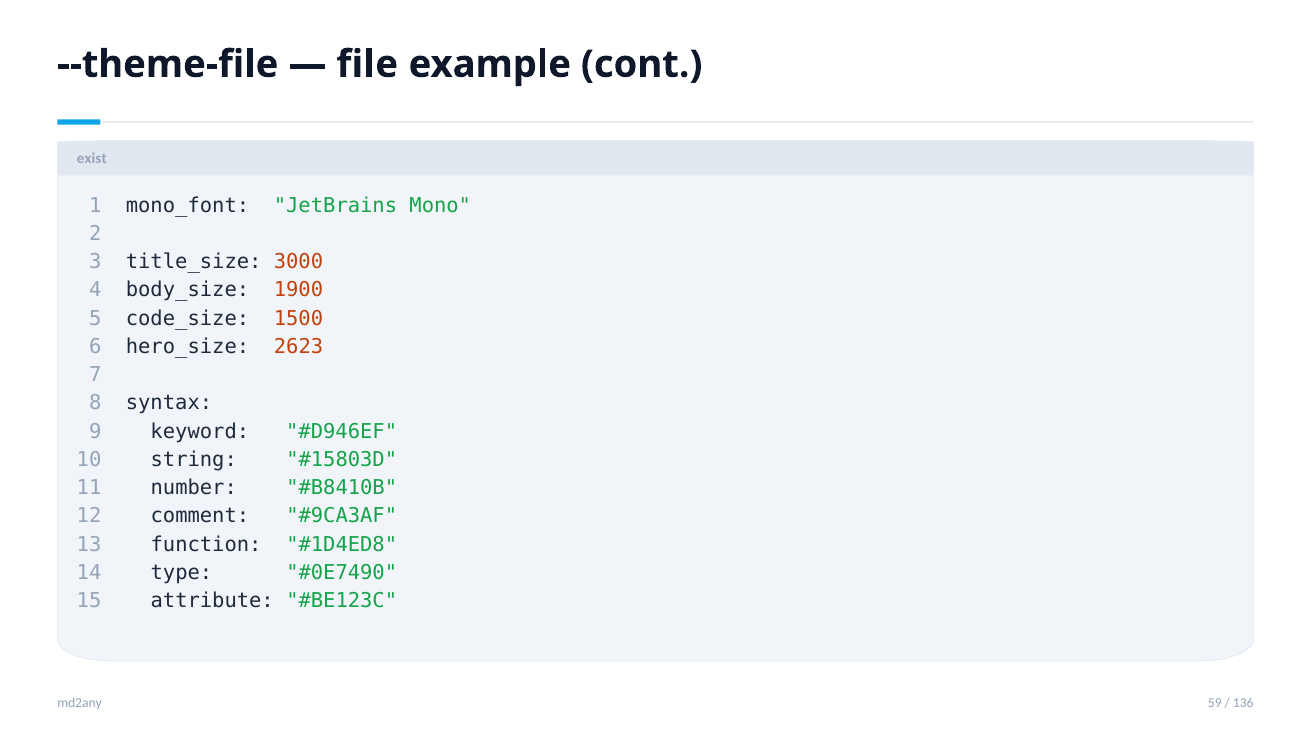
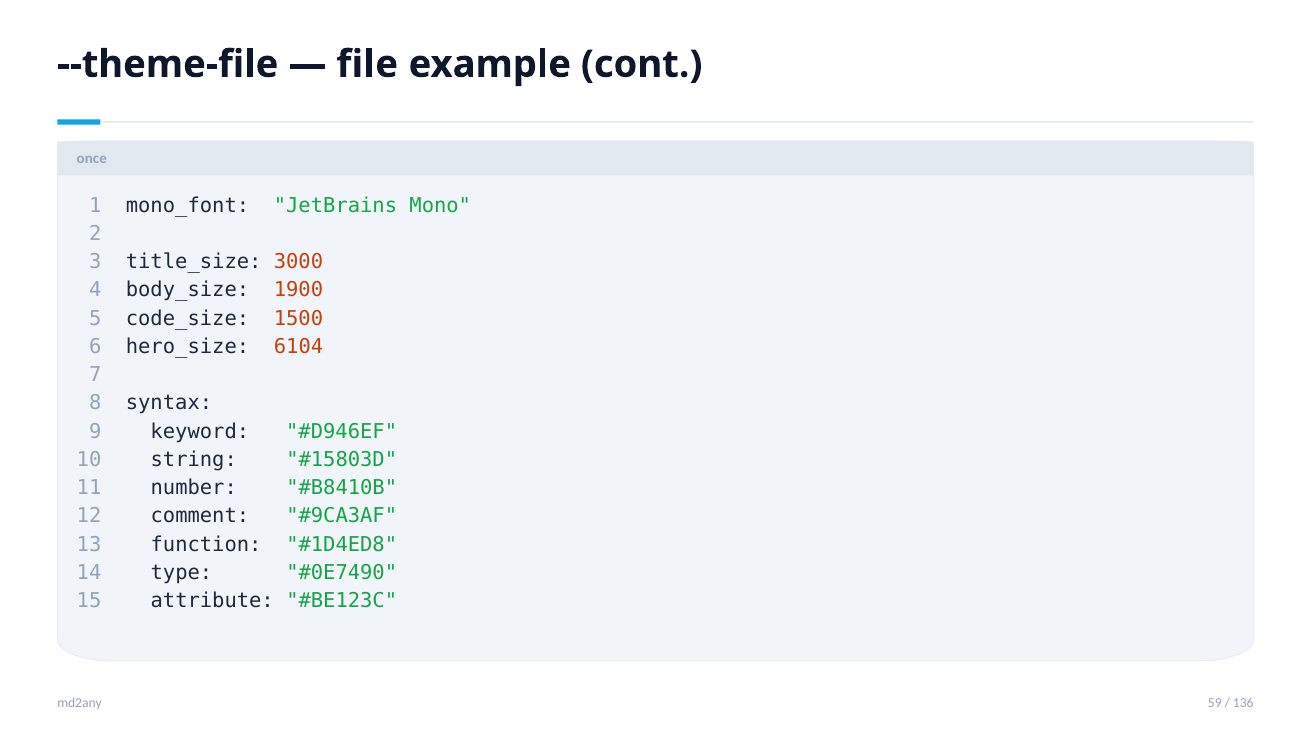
exist: exist -> once
2623: 2623 -> 6104
